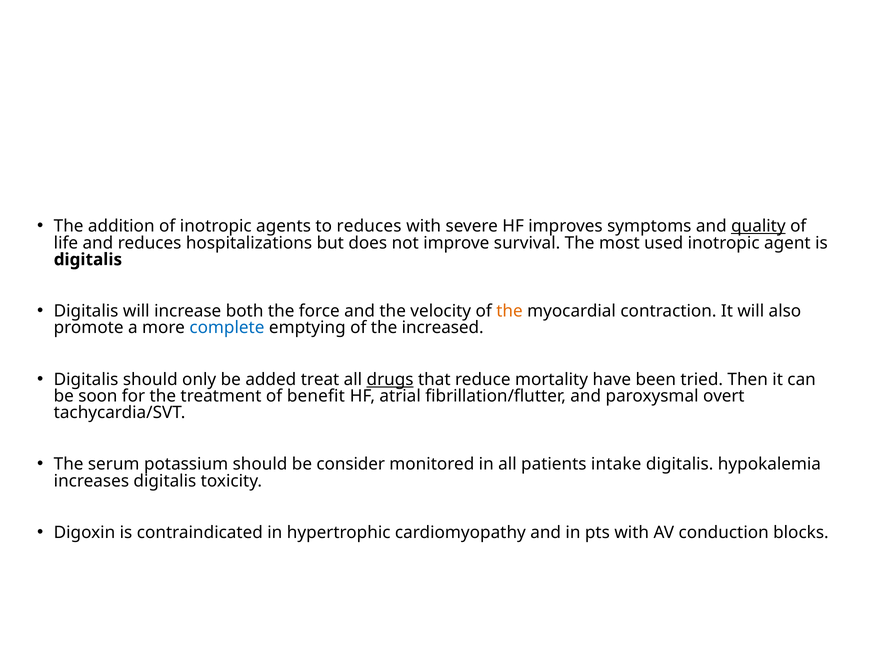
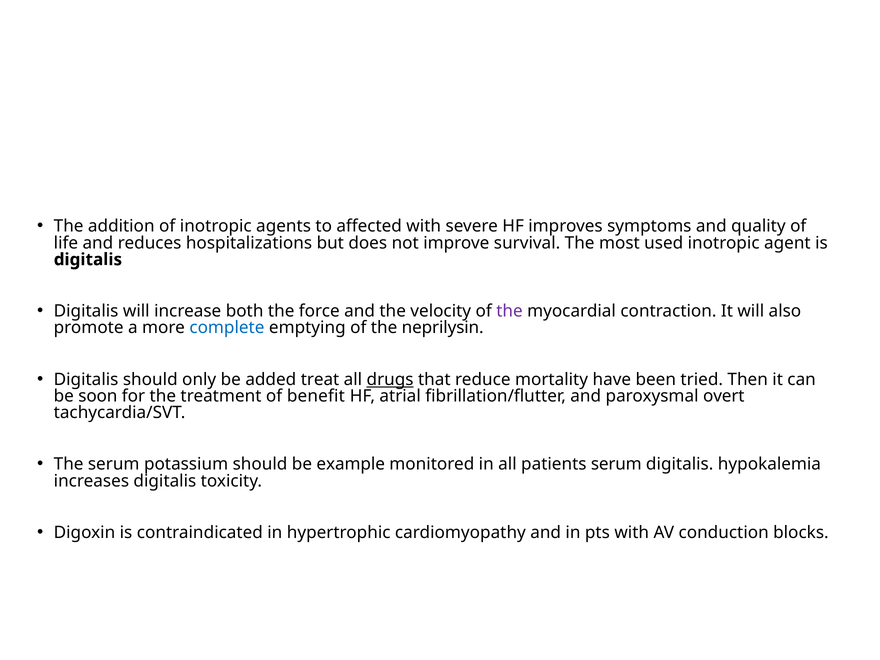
to reduces: reduces -> affected
quality underline: present -> none
the at (509, 311) colour: orange -> purple
increased: increased -> neprilysin
consider: consider -> example
patients intake: intake -> serum
